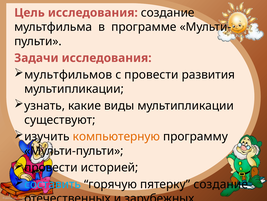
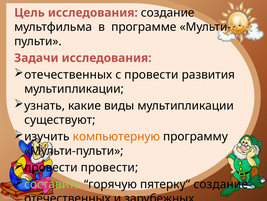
мультфильмов at (68, 74): мультфильмов -> отечественных
провести историей: историей -> провести
составить colour: light blue -> light green
